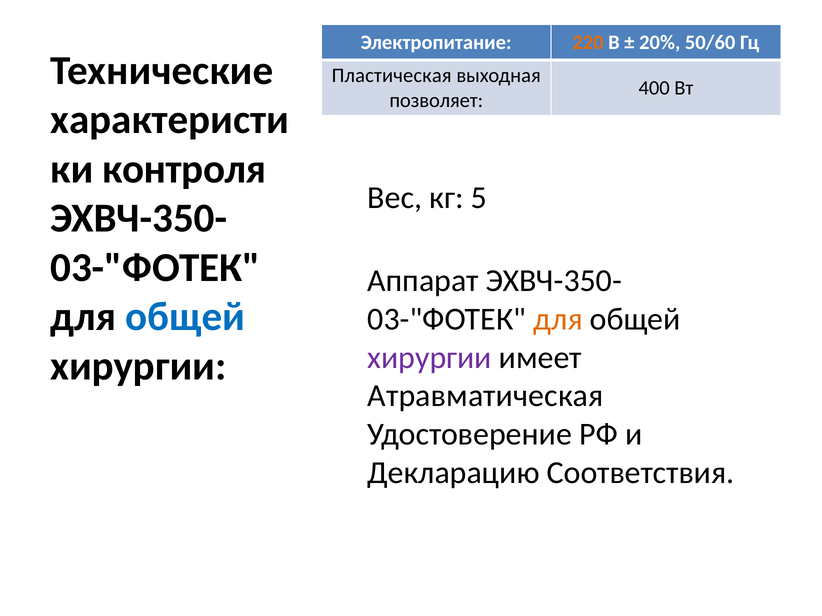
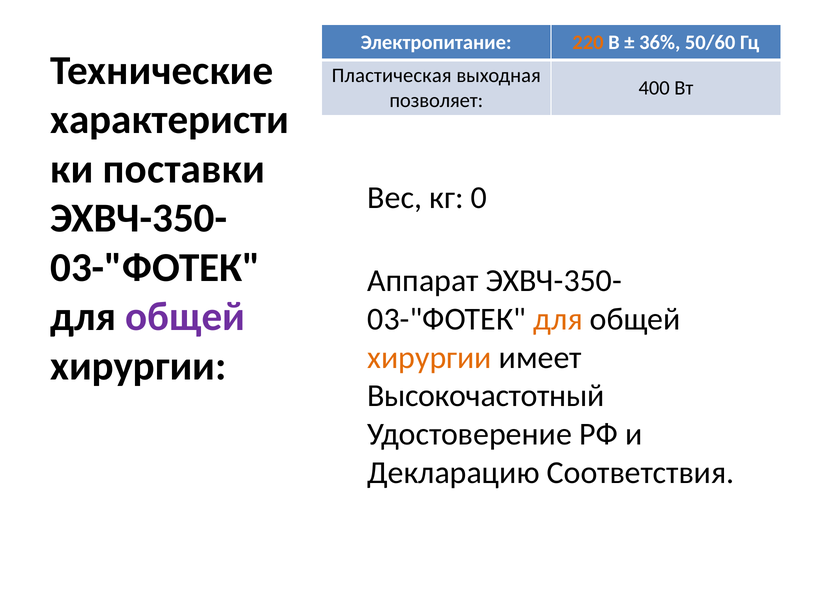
20%: 20% -> 36%
контроля: контроля -> поставки
5: 5 -> 0
общей at (185, 317) colour: blue -> purple
хирургии at (430, 358) colour: purple -> orange
Атравматическая: Атравматическая -> Высокочастотный
